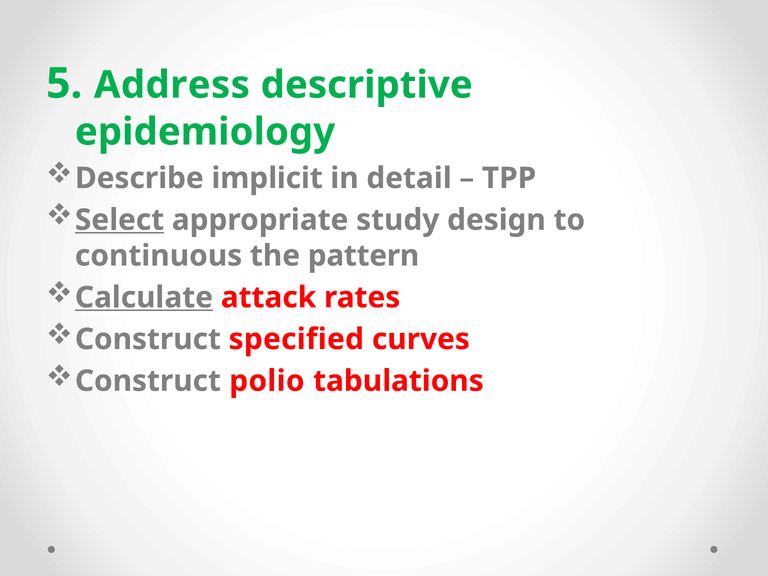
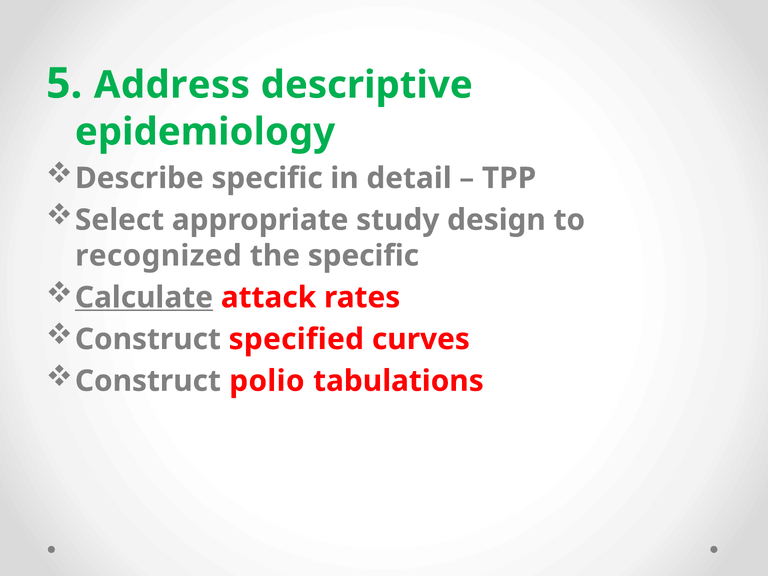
Describe implicit: implicit -> specific
Select underline: present -> none
continuous: continuous -> recognized
the pattern: pattern -> specific
